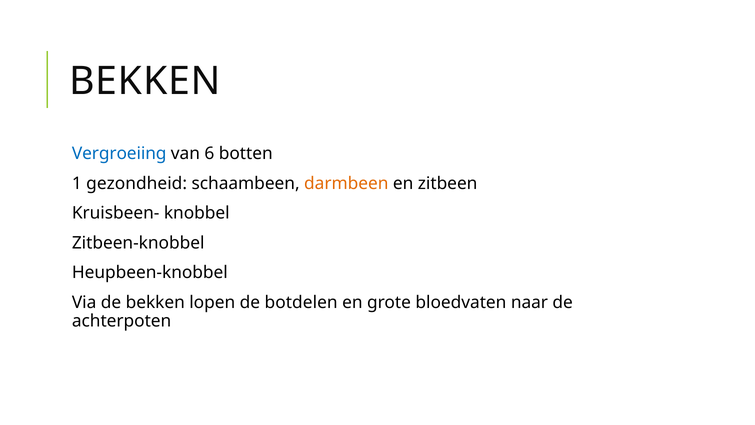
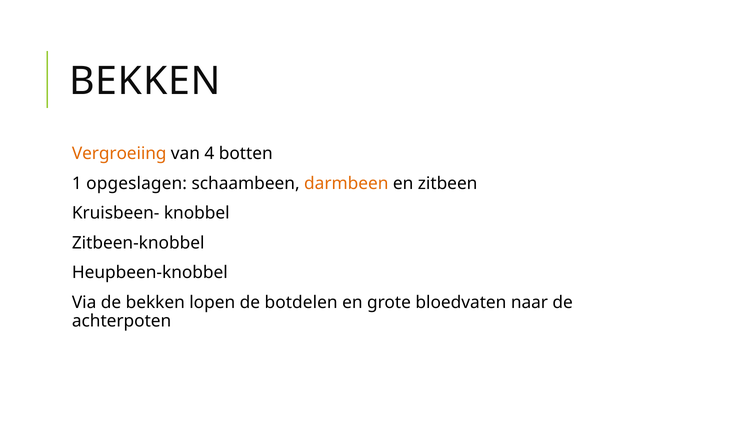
Vergroeiing colour: blue -> orange
6: 6 -> 4
gezondheid: gezondheid -> opgeslagen
